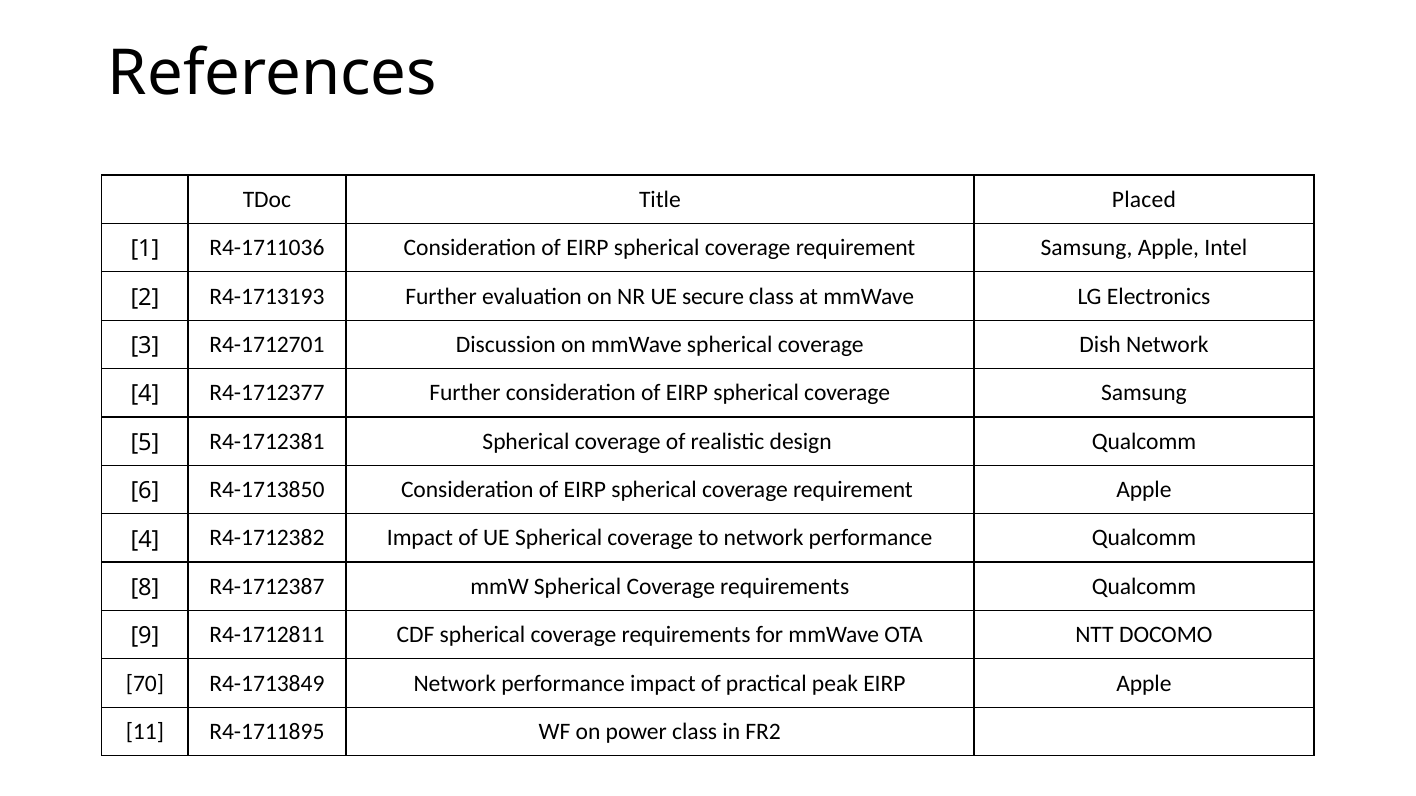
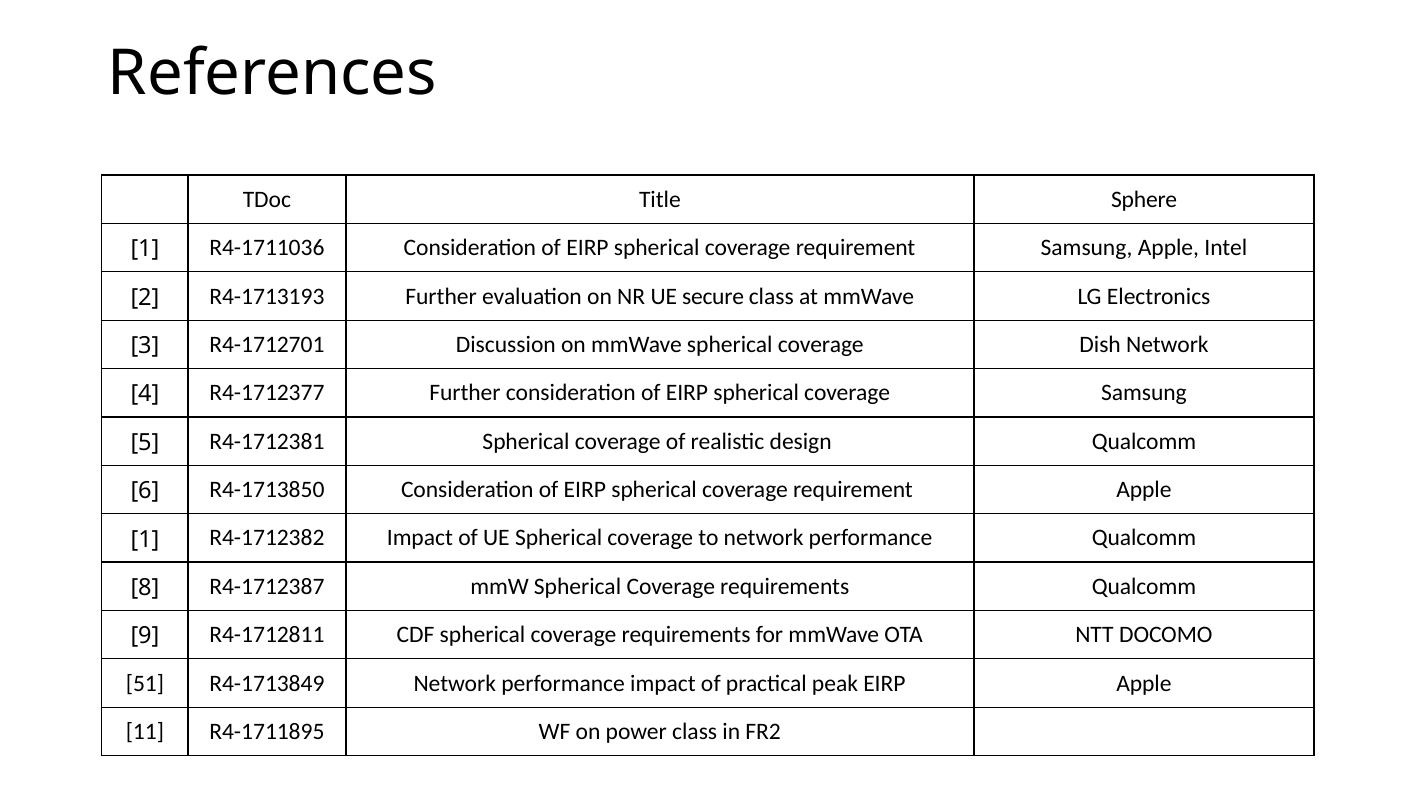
Placed: Placed -> Sphere
4 at (145, 540): 4 -> 1
70: 70 -> 51
